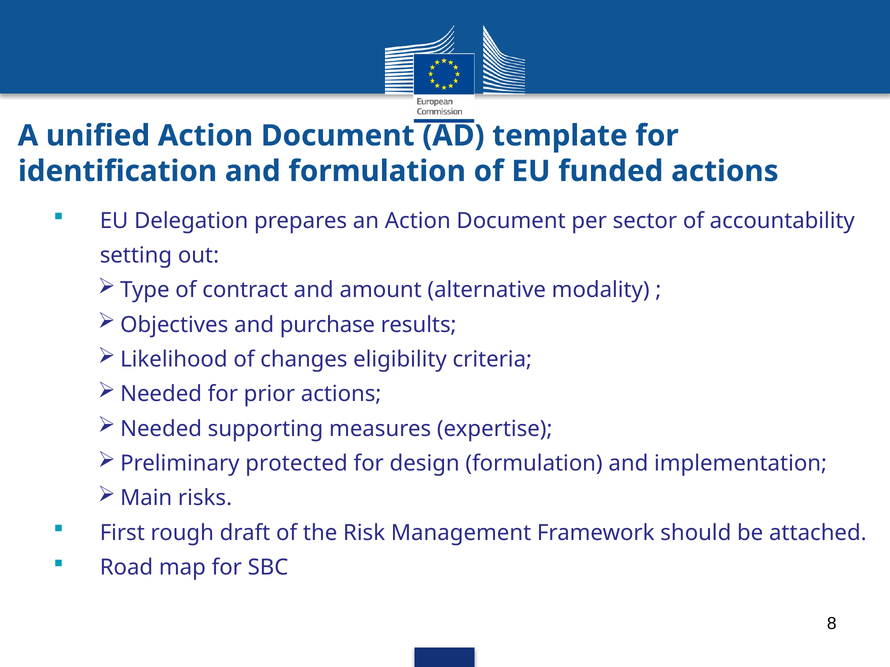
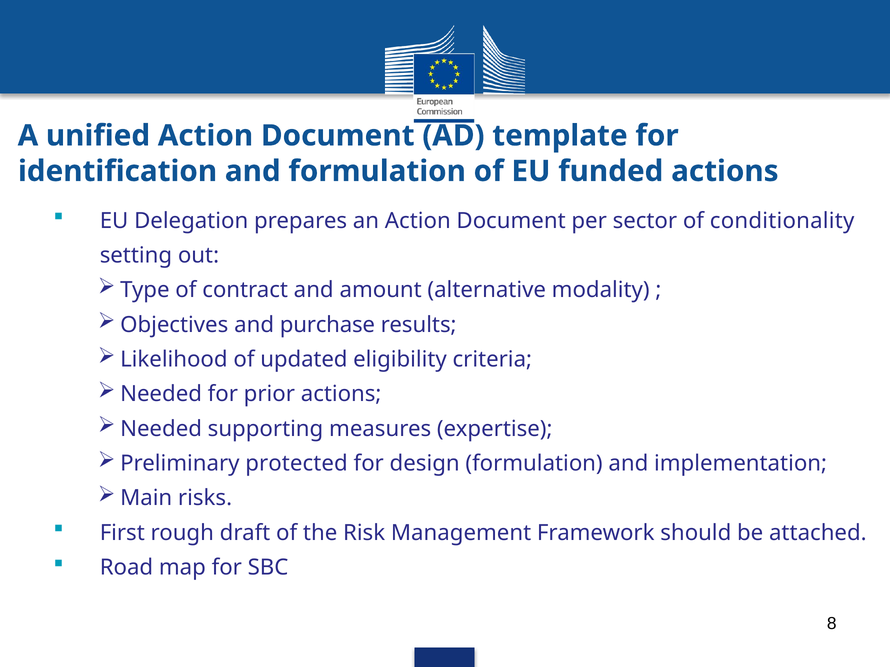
accountability: accountability -> conditionality
changes: changes -> updated
